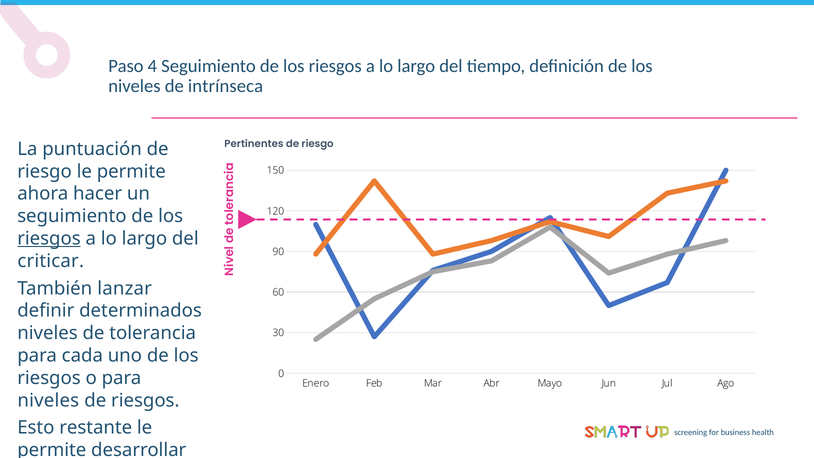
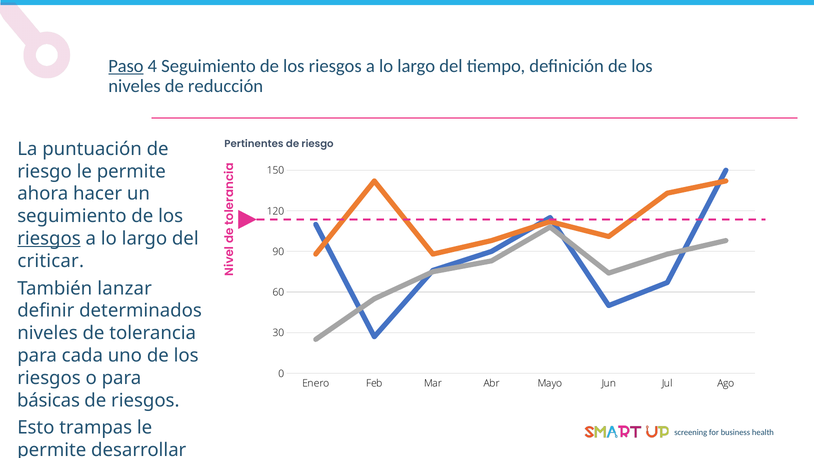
Paso underline: none -> present
intrínseca: intrínseca -> reducción
niveles at (48, 400): niveles -> básicas
restante: restante -> trampas
